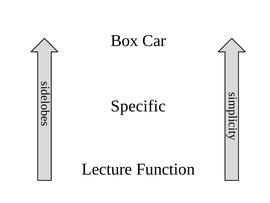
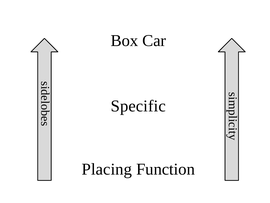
Lecture: Lecture -> Placing
